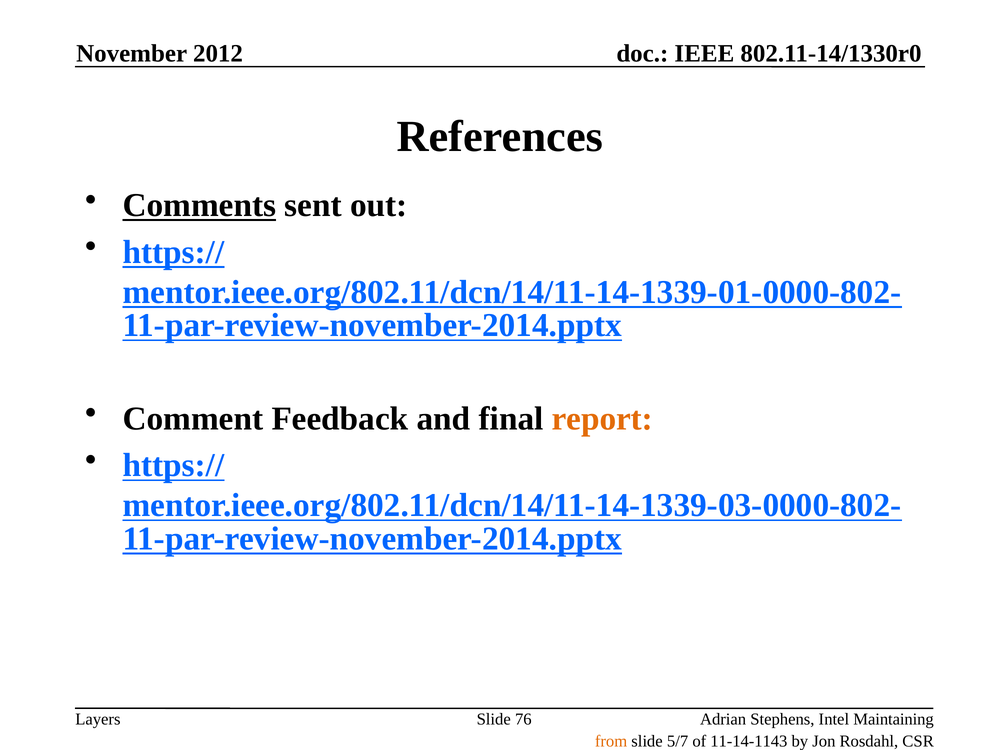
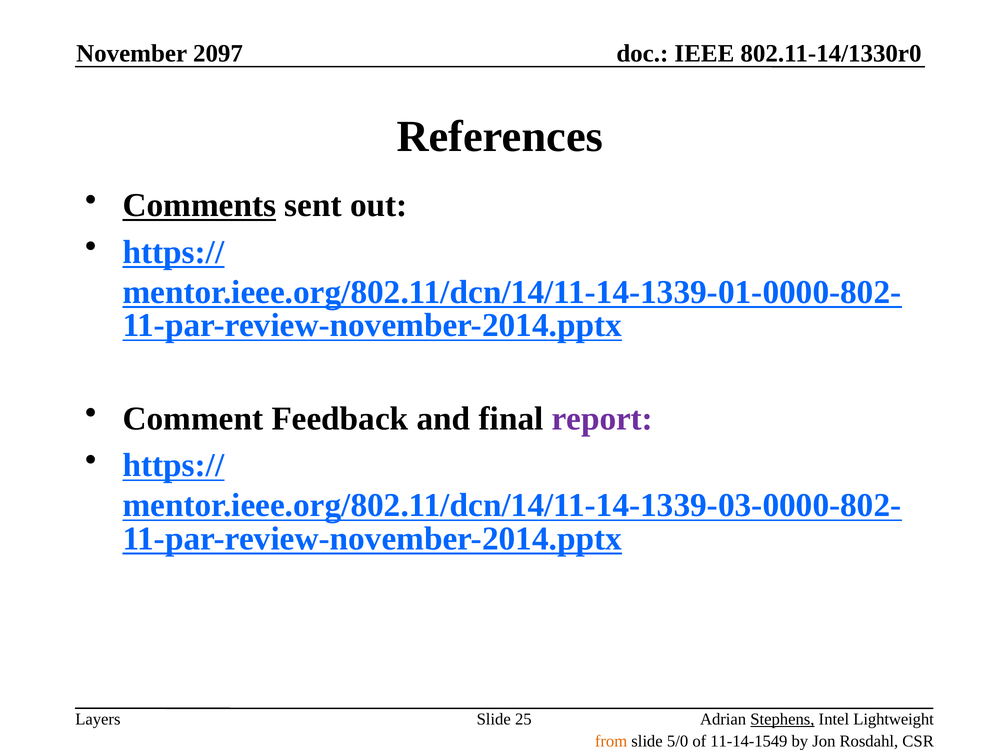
2012: 2012 -> 2097
report colour: orange -> purple
Stephens underline: none -> present
Maintaining: Maintaining -> Lightweight
76: 76 -> 25
5/7: 5/7 -> 5/0
11-14-1143: 11-14-1143 -> 11-14-1549
